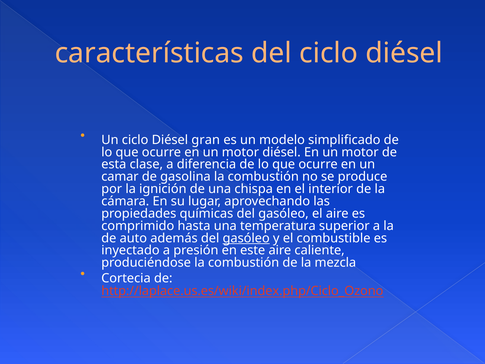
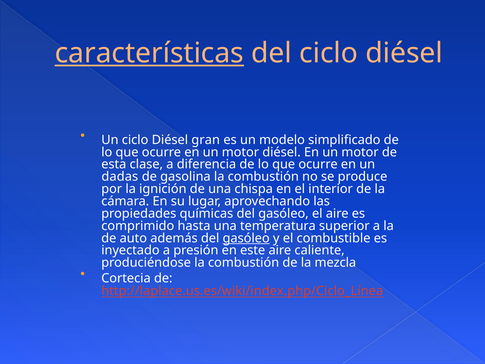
características underline: none -> present
camar: camar -> dadas
http://laplace.us.es/wiki/index.php/Ciclo_Ozono: http://laplace.us.es/wiki/index.php/Ciclo_Ozono -> http://laplace.us.es/wiki/index.php/Ciclo_Línea
